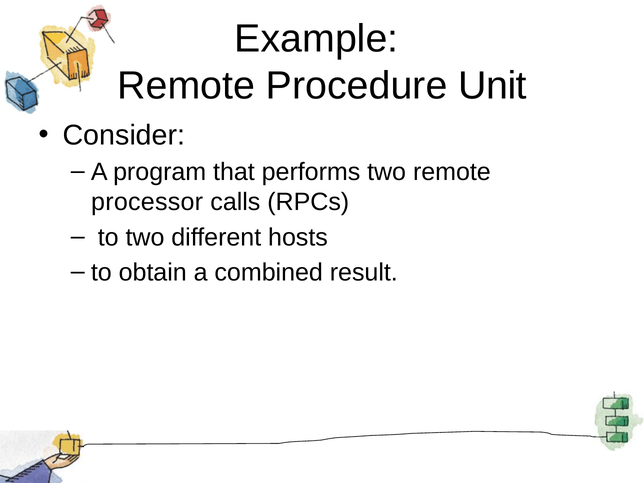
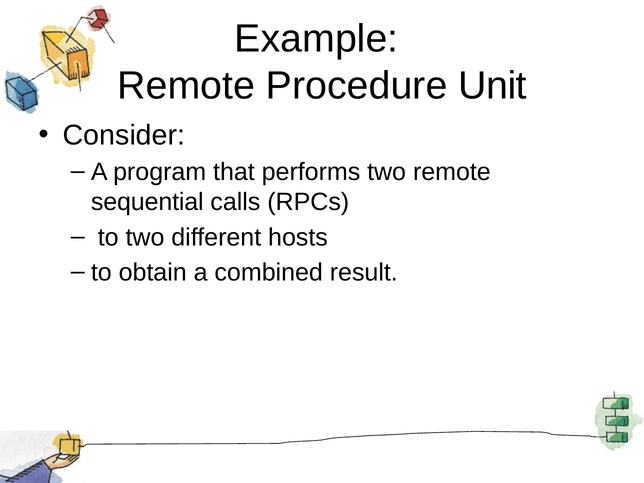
processor: processor -> sequential
